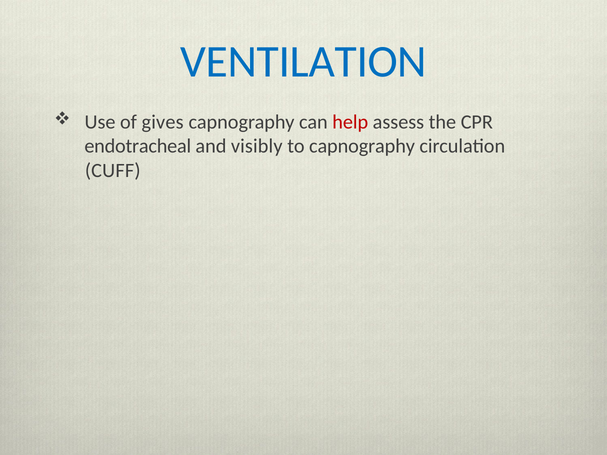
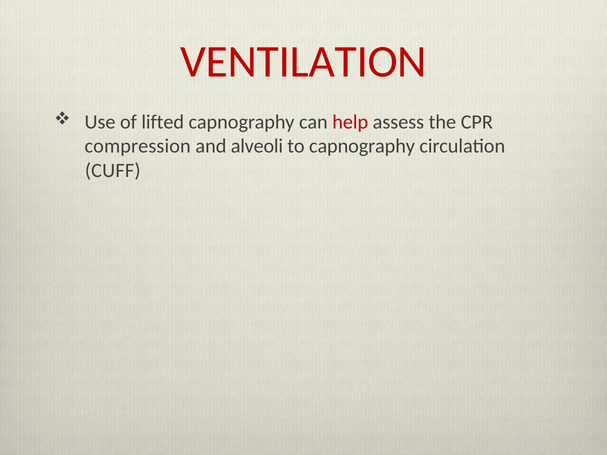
VENTILATION colour: blue -> red
gives: gives -> lifted
endotracheal: endotracheal -> compression
visibly: visibly -> alveoli
